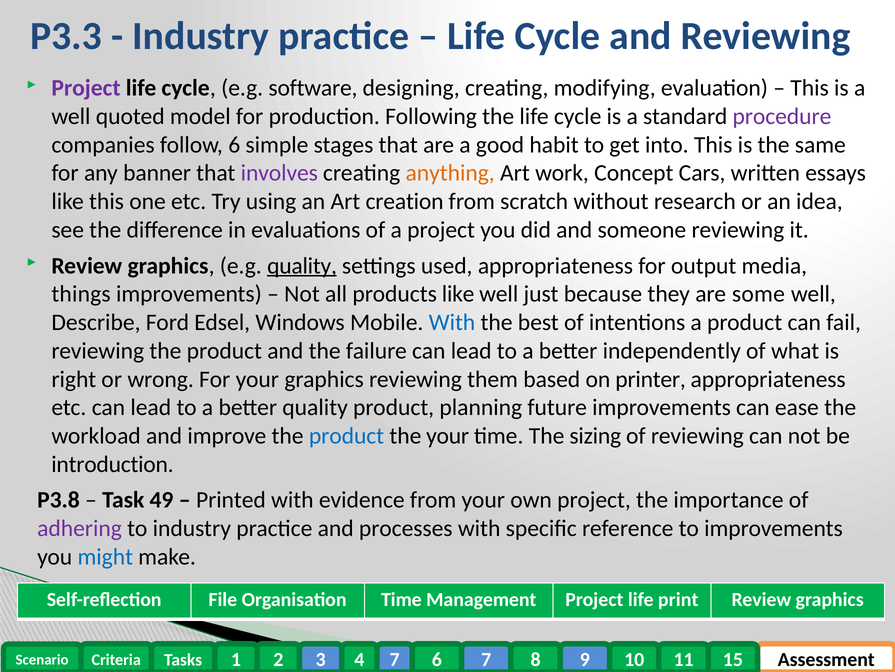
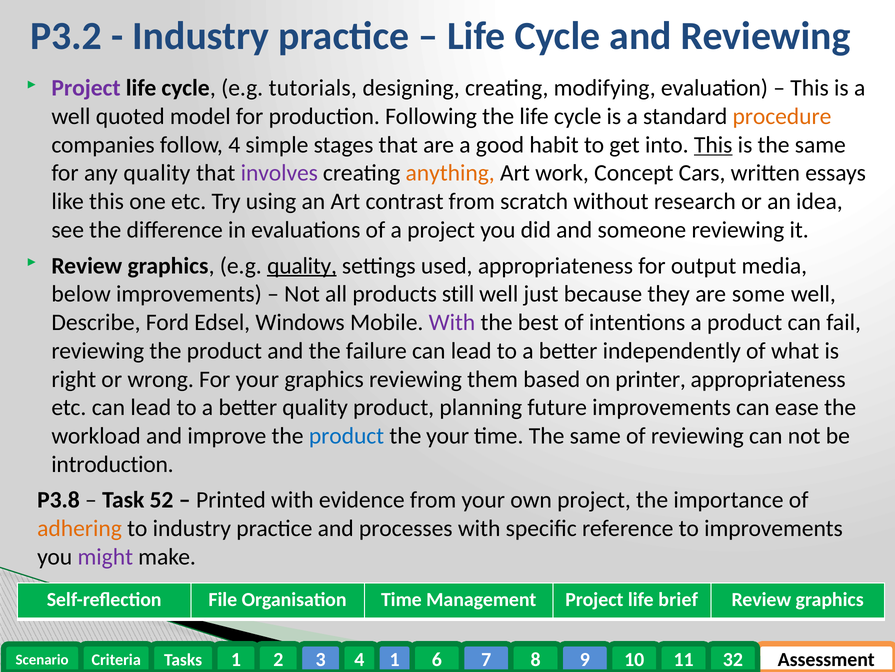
P3.3: P3.3 -> P3.2
software: software -> tutorials
procedure colour: purple -> orange
follow 6: 6 -> 4
This at (713, 145) underline: none -> present
any banner: banner -> quality
creation: creation -> contrast
things: things -> below
products like: like -> still
With at (452, 322) colour: blue -> purple
time The sizing: sizing -> same
49: 49 -> 52
adhering colour: purple -> orange
might colour: blue -> purple
print: print -> brief
7 at (395, 659): 7 -> 1
15: 15 -> 32
